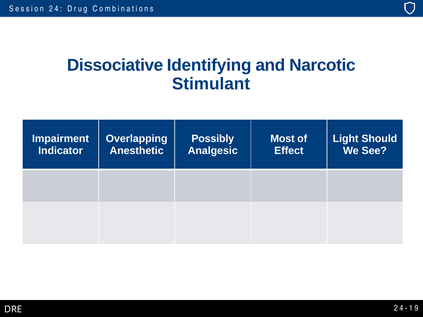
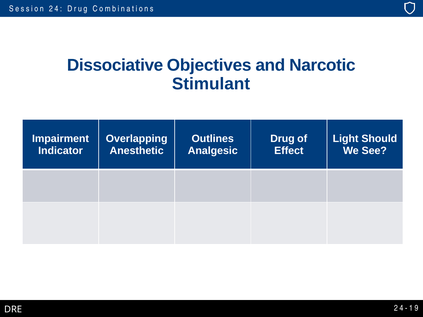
Identifying: Identifying -> Objectives
Possibly: Possibly -> Outlines
Most at (282, 139): Most -> Drug
